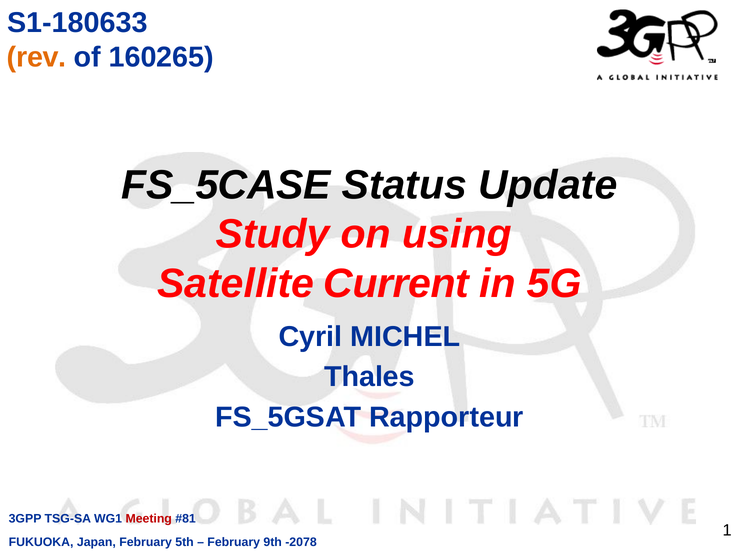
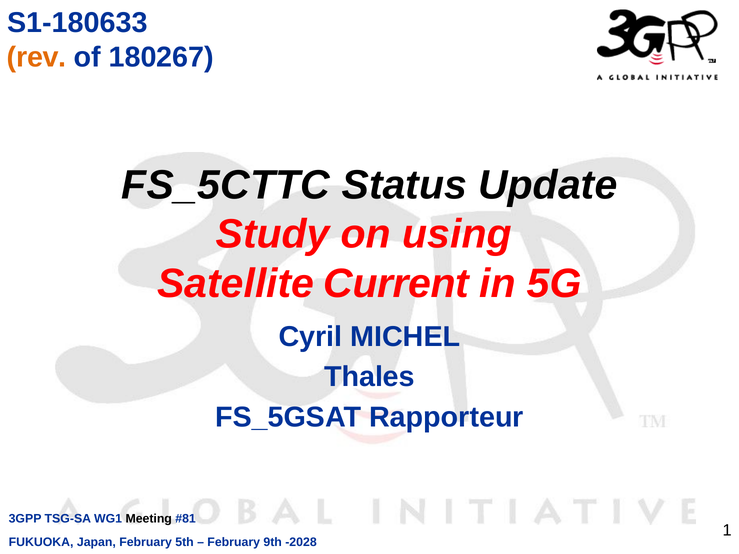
160265: 160265 -> 180267
FS_5CASE: FS_5CASE -> FS_5CTTC
Meeting colour: red -> black
-2078: -2078 -> -2028
